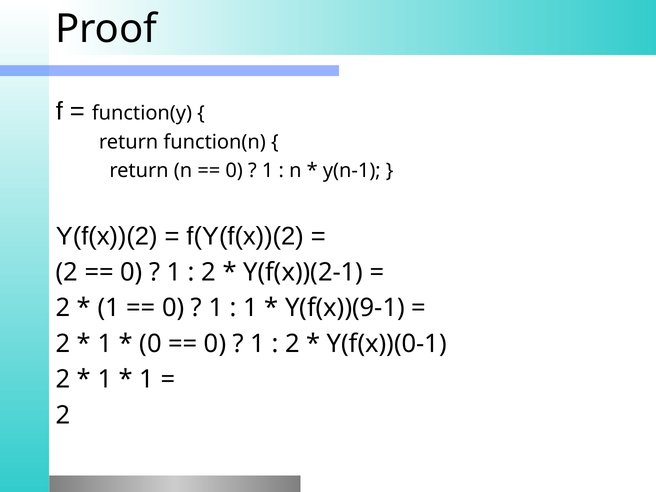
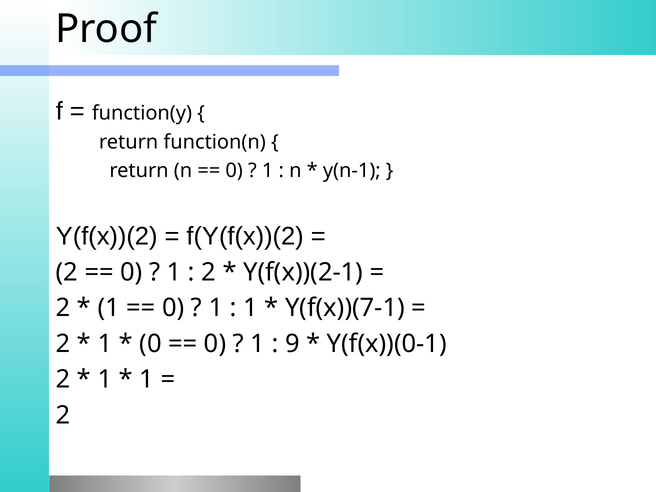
Y(f(x))(9-1: Y(f(x))(9-1 -> Y(f(x))(7-1
2 at (292, 344): 2 -> 9
